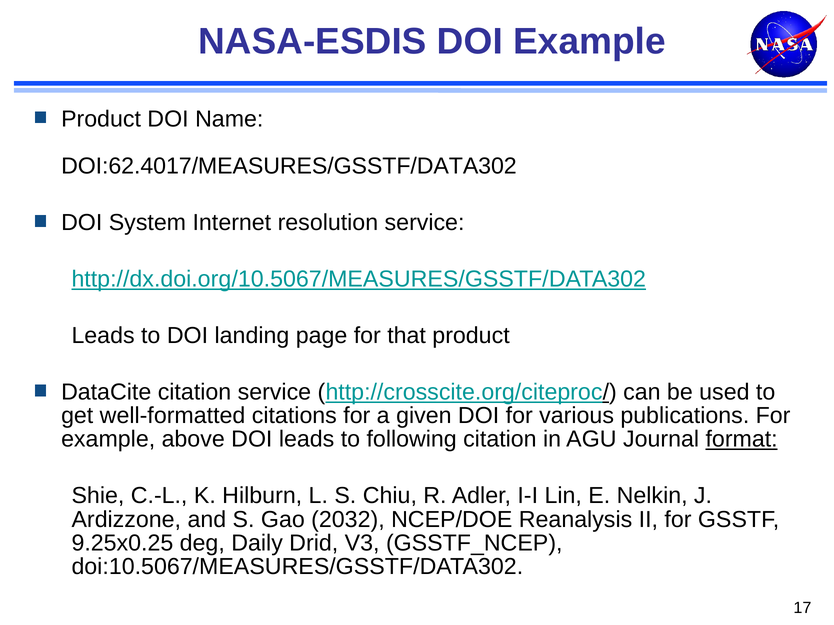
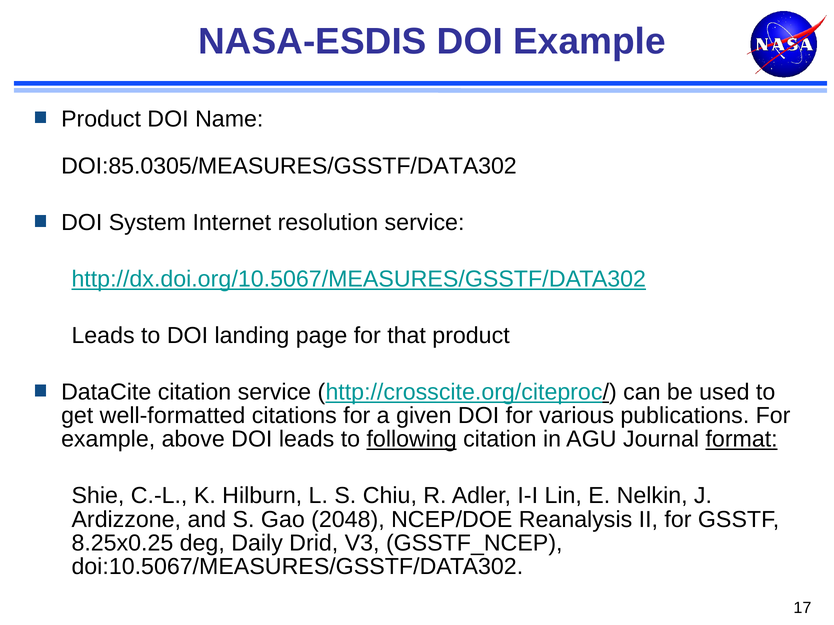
DOI:62.4017/MEASURES/GSSTF/DATA302: DOI:62.4017/MEASURES/GSSTF/DATA302 -> DOI:85.0305/MEASURES/GSSTF/DATA302
following underline: none -> present
2032: 2032 -> 2048
9.25x0.25: 9.25x0.25 -> 8.25x0.25
